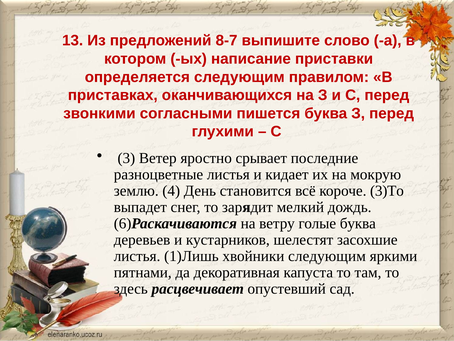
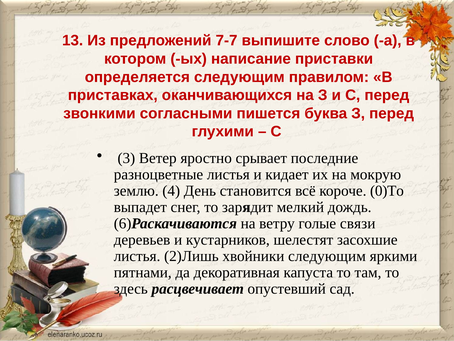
8-7: 8-7 -> 7-7
3)То: 3)То -> 0)То
голые буква: буква -> связи
1)Лишь: 1)Лишь -> 2)Лишь
